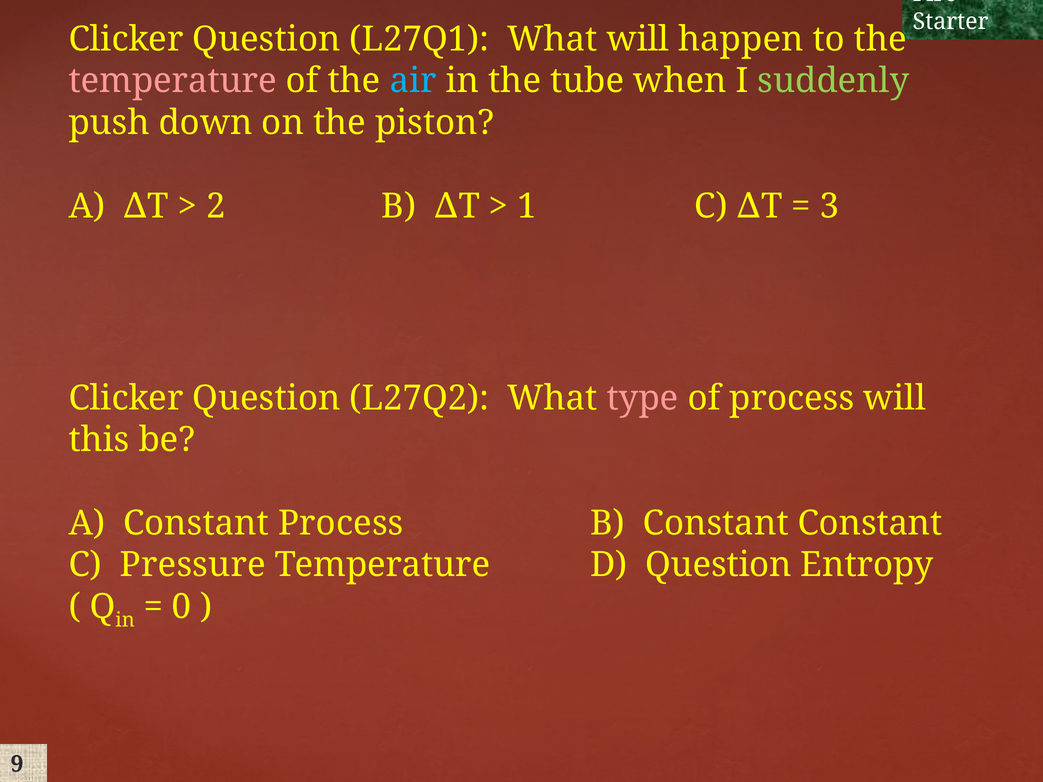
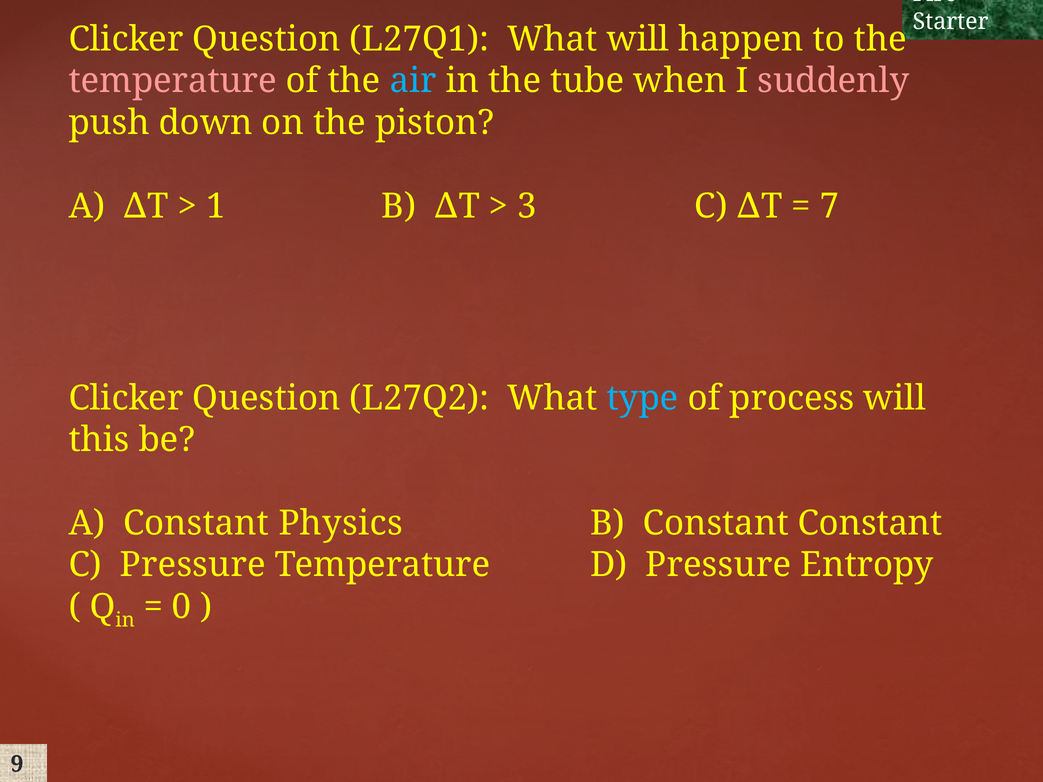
suddenly colour: light green -> pink
1: 1 -> 3
3: 3 -> 7
2: 2 -> 1
type colour: pink -> light blue
Constant Process: Process -> Physics
D Question: Question -> Pressure
